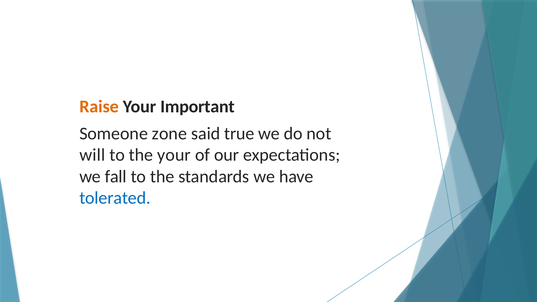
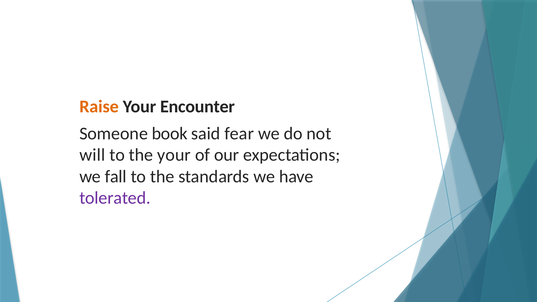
Important: Important -> Encounter
zone: zone -> book
true: true -> fear
tolerated colour: blue -> purple
